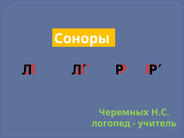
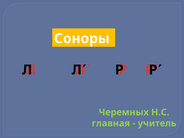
логопед: логопед -> главная
